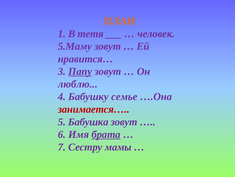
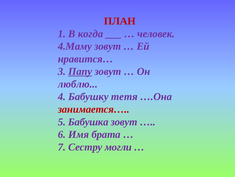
ПЛАН colour: orange -> red
тетя: тетя -> когда
5.Маму: 5.Маму -> 4.Маму
семье: семье -> тетя
брата underline: present -> none
мамы: мамы -> могли
